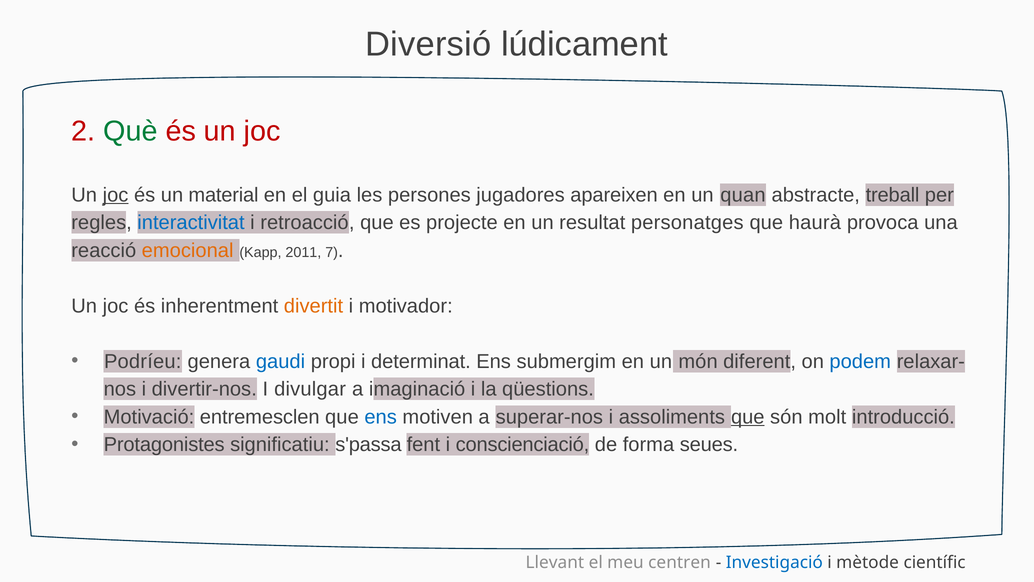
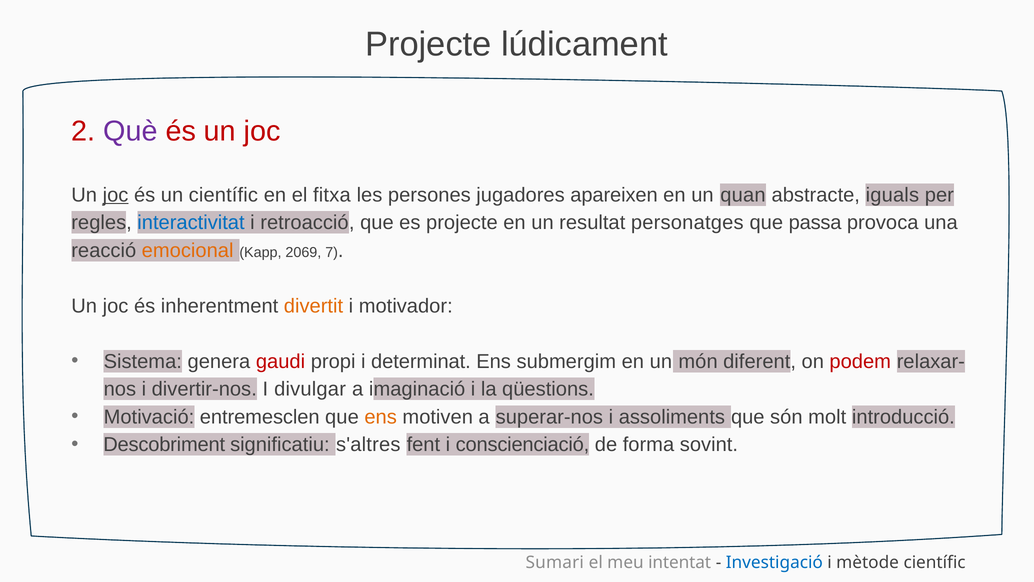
Diversió at (428, 44): Diversió -> Projecte
Què colour: green -> purple
un material: material -> científic
guia: guia -> fitxa
treball: treball -> iguals
haurà: haurà -> passa
2011: 2011 -> 2069
Podríeu: Podríeu -> Sistema
gaudi colour: blue -> red
podem colour: blue -> red
ens at (381, 417) colour: blue -> orange
que at (748, 417) underline: present -> none
Protagonistes: Protagonistes -> Descobriment
s'passa: s'passa -> s'altres
seues: seues -> sovint
Llevant: Llevant -> Sumari
centren: centren -> intentat
